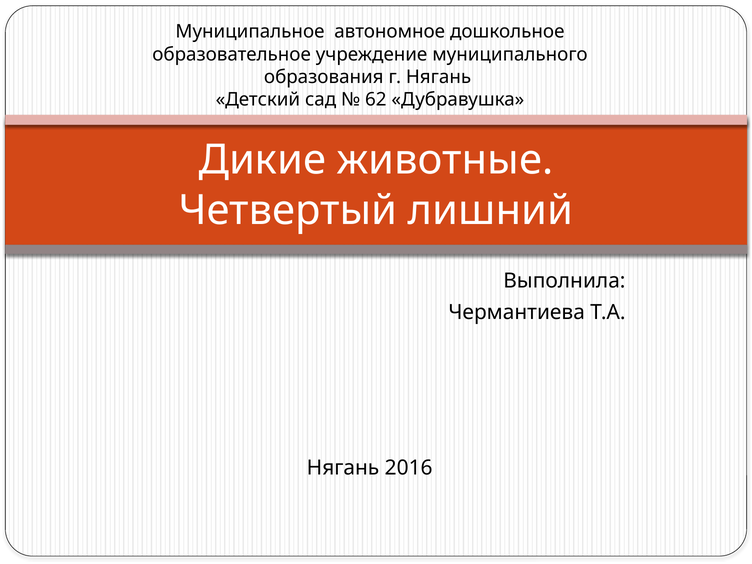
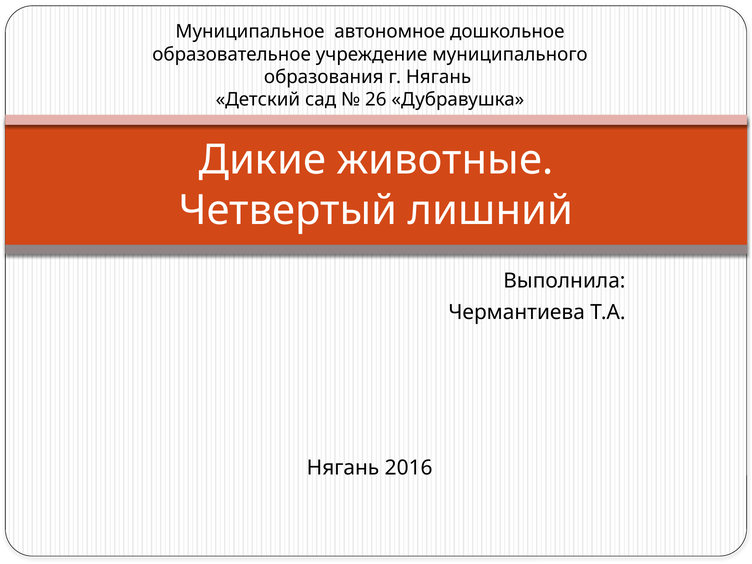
62: 62 -> 26
